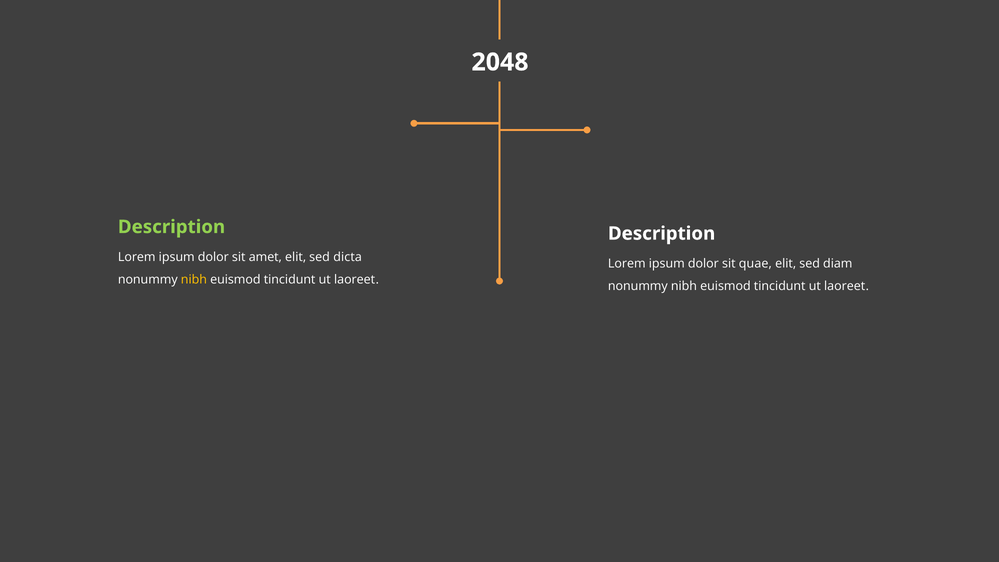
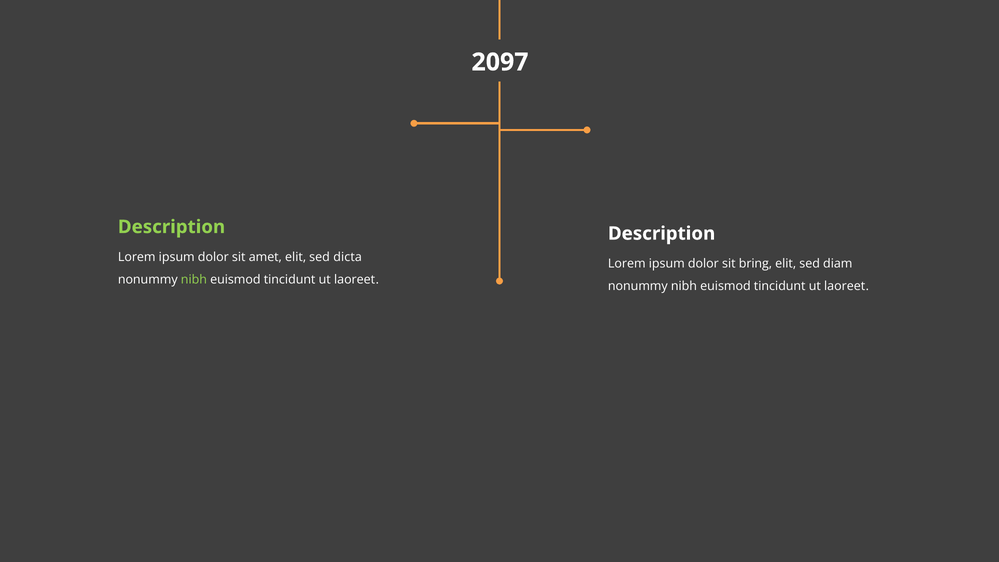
2048: 2048 -> 2097
quae: quae -> bring
nibh at (194, 279) colour: yellow -> light green
